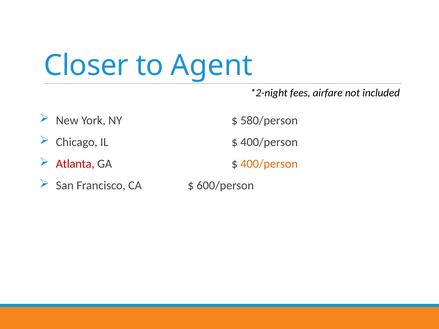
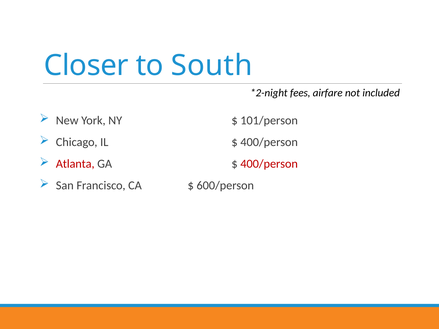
Agent: Agent -> South
580/person: 580/person -> 101/person
400/person at (269, 164) colour: orange -> red
